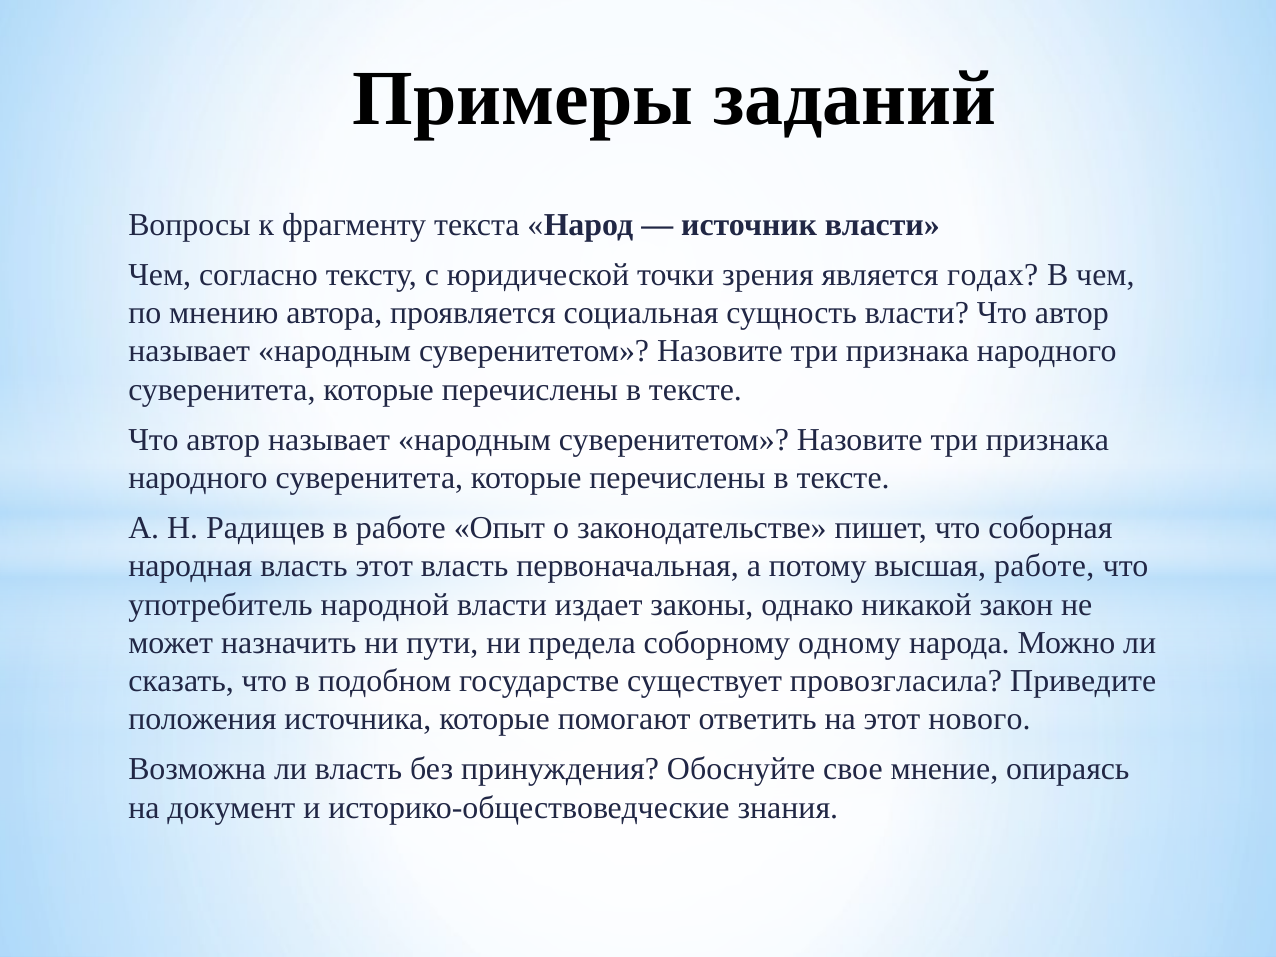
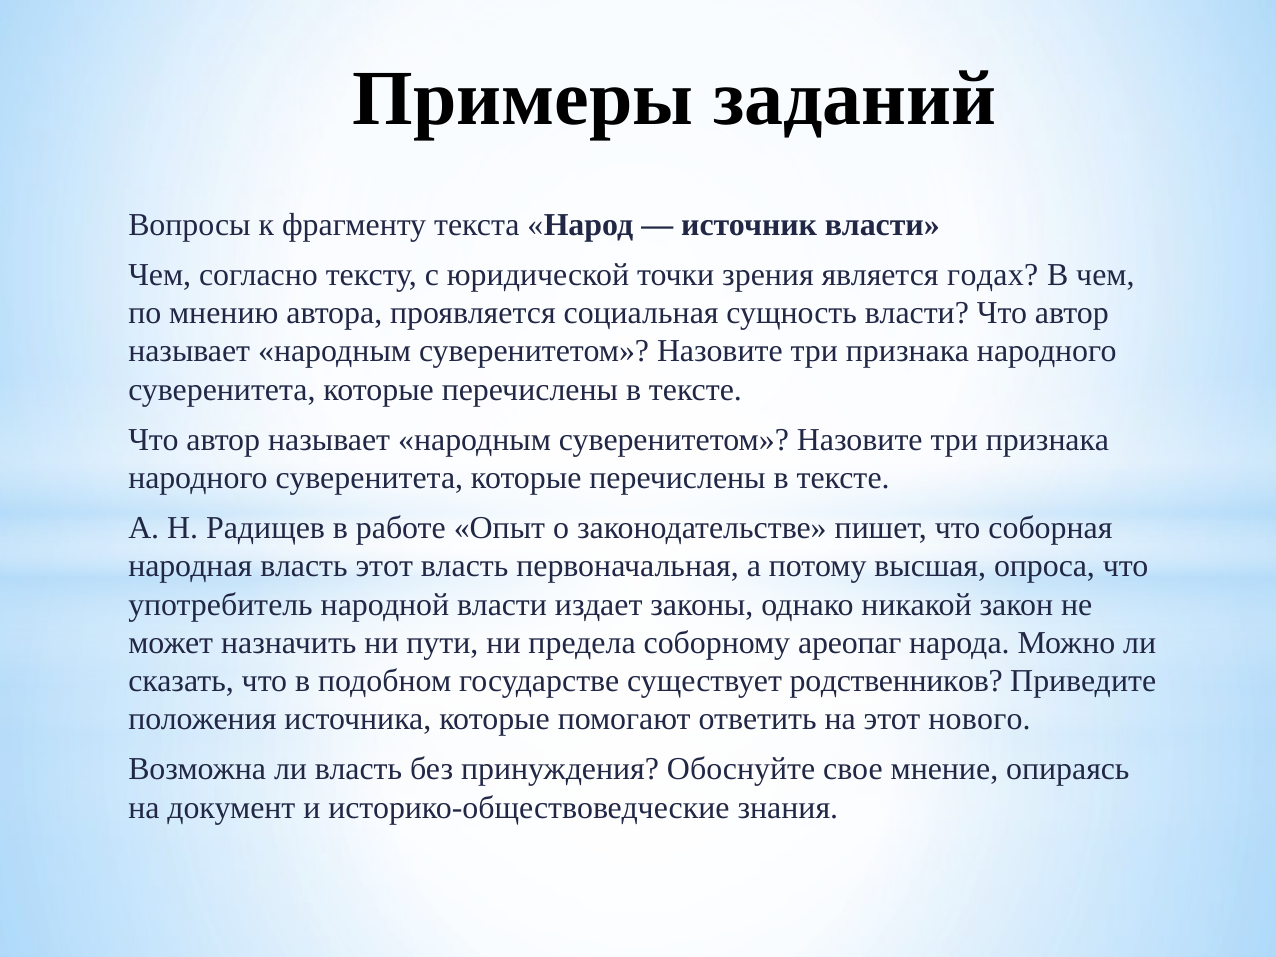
высшая работе: работе -> опроса
одному: одному -> ареопаг
провозгласила: провозгласила -> родственников
